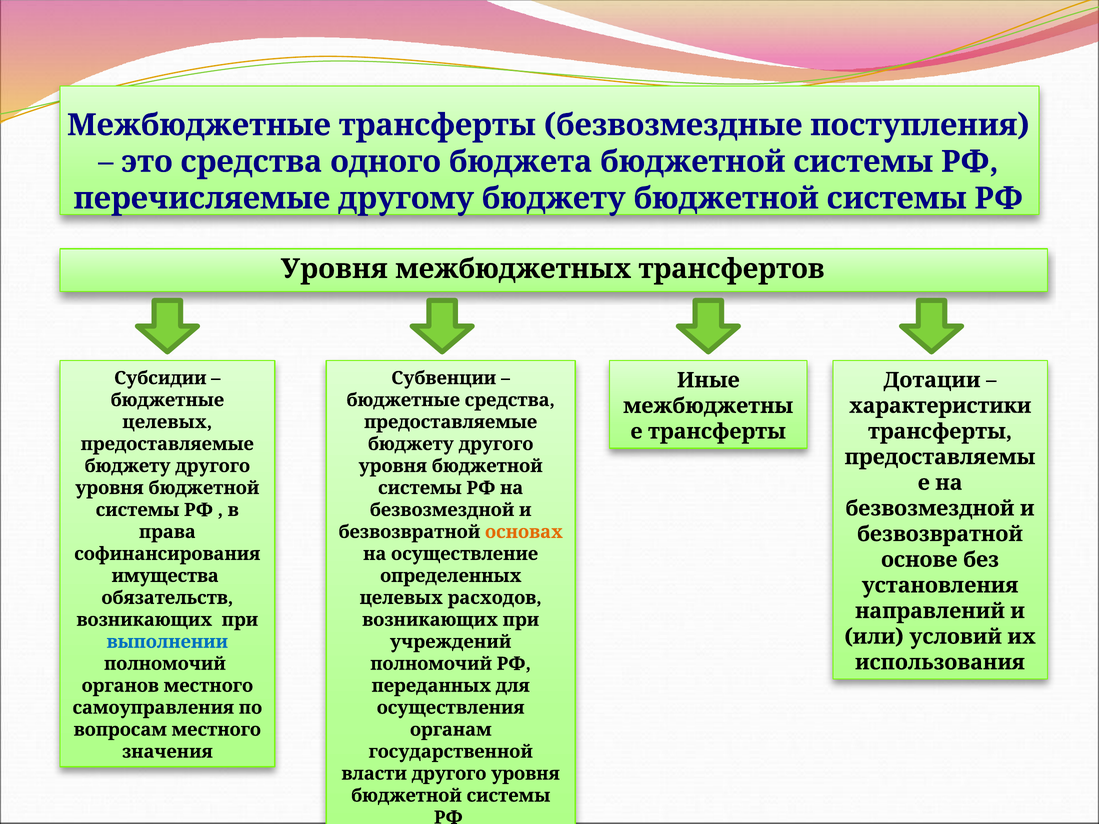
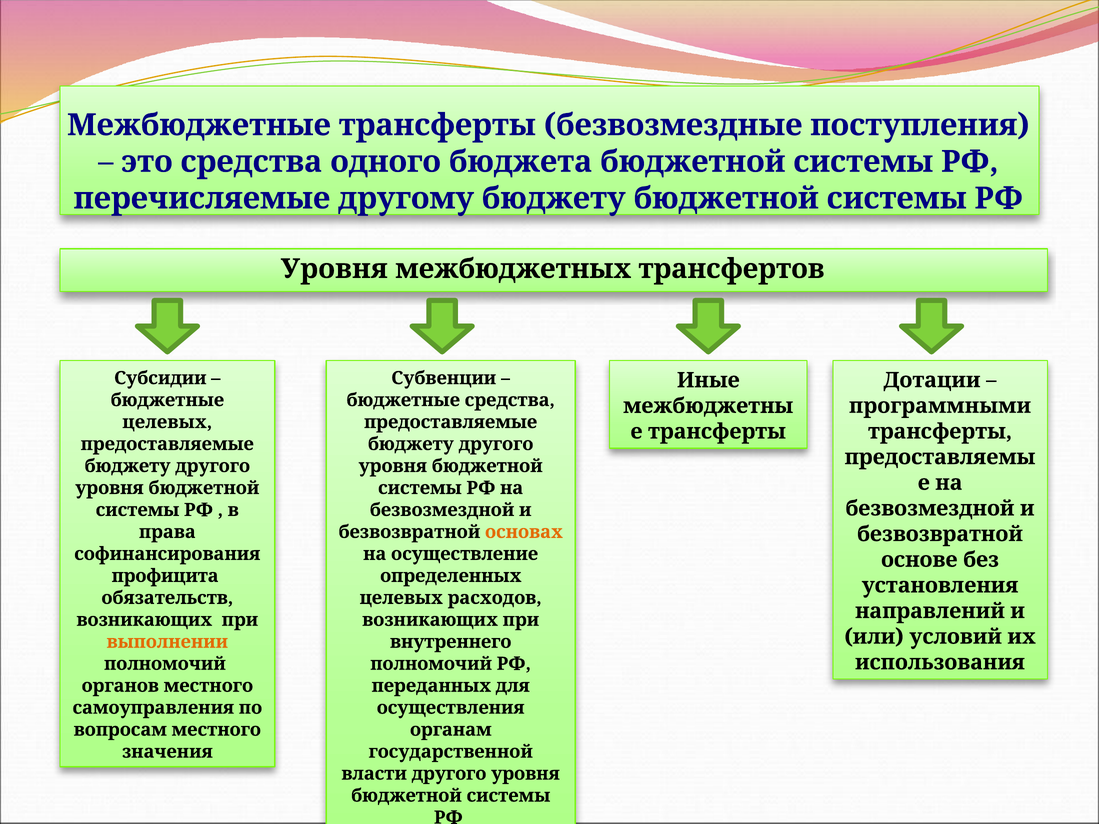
характеристики: характеристики -> программными
имущества: имущества -> профицита
выполнении colour: blue -> orange
учреждений: учреждений -> внутреннего
